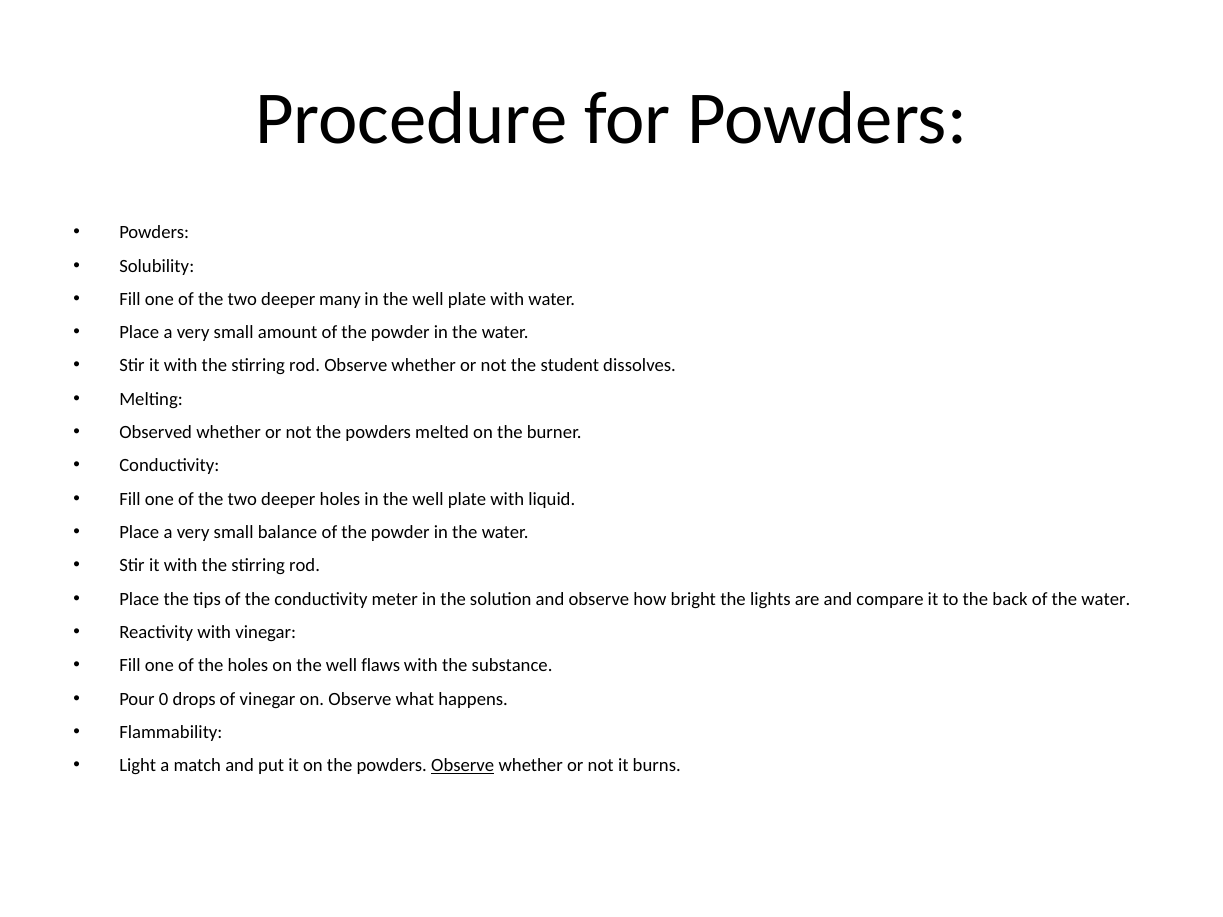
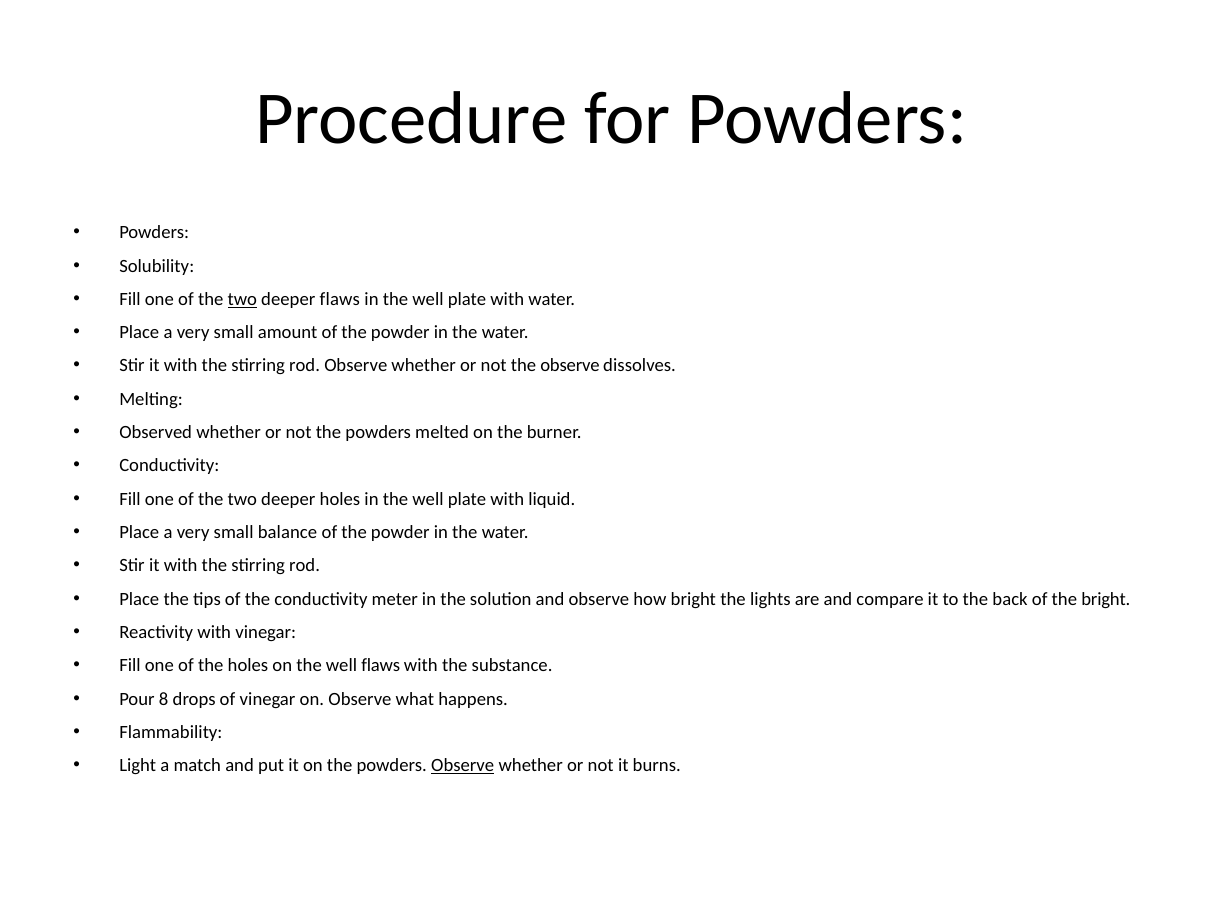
two at (242, 299) underline: none -> present
deeper many: many -> flaws
the student: student -> observe
of the water: water -> bright
0: 0 -> 8
